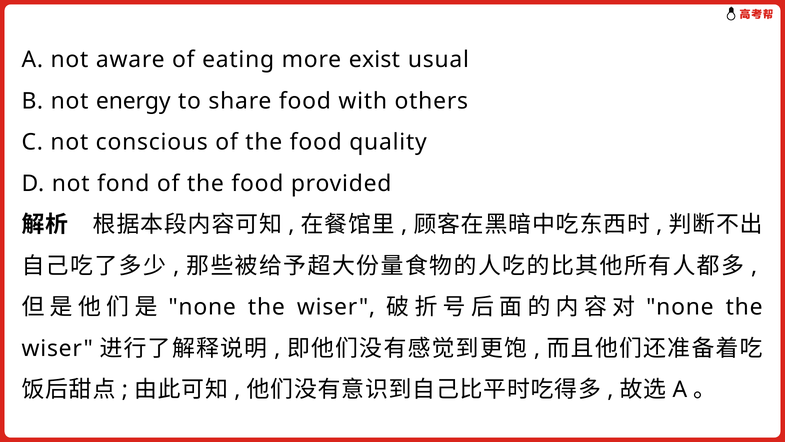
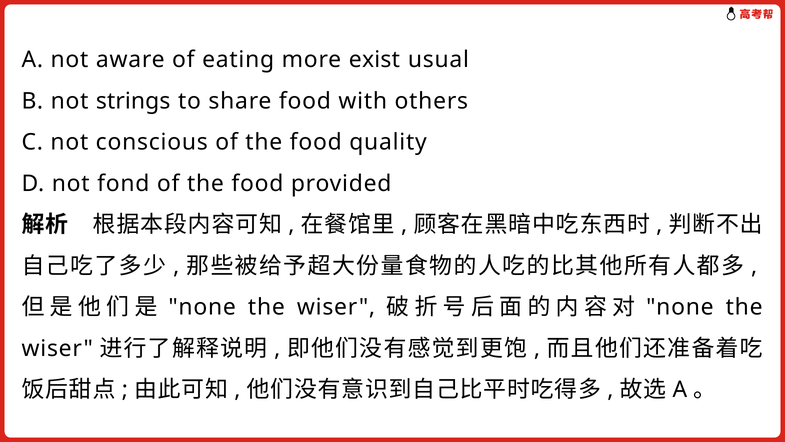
energy: energy -> strings
